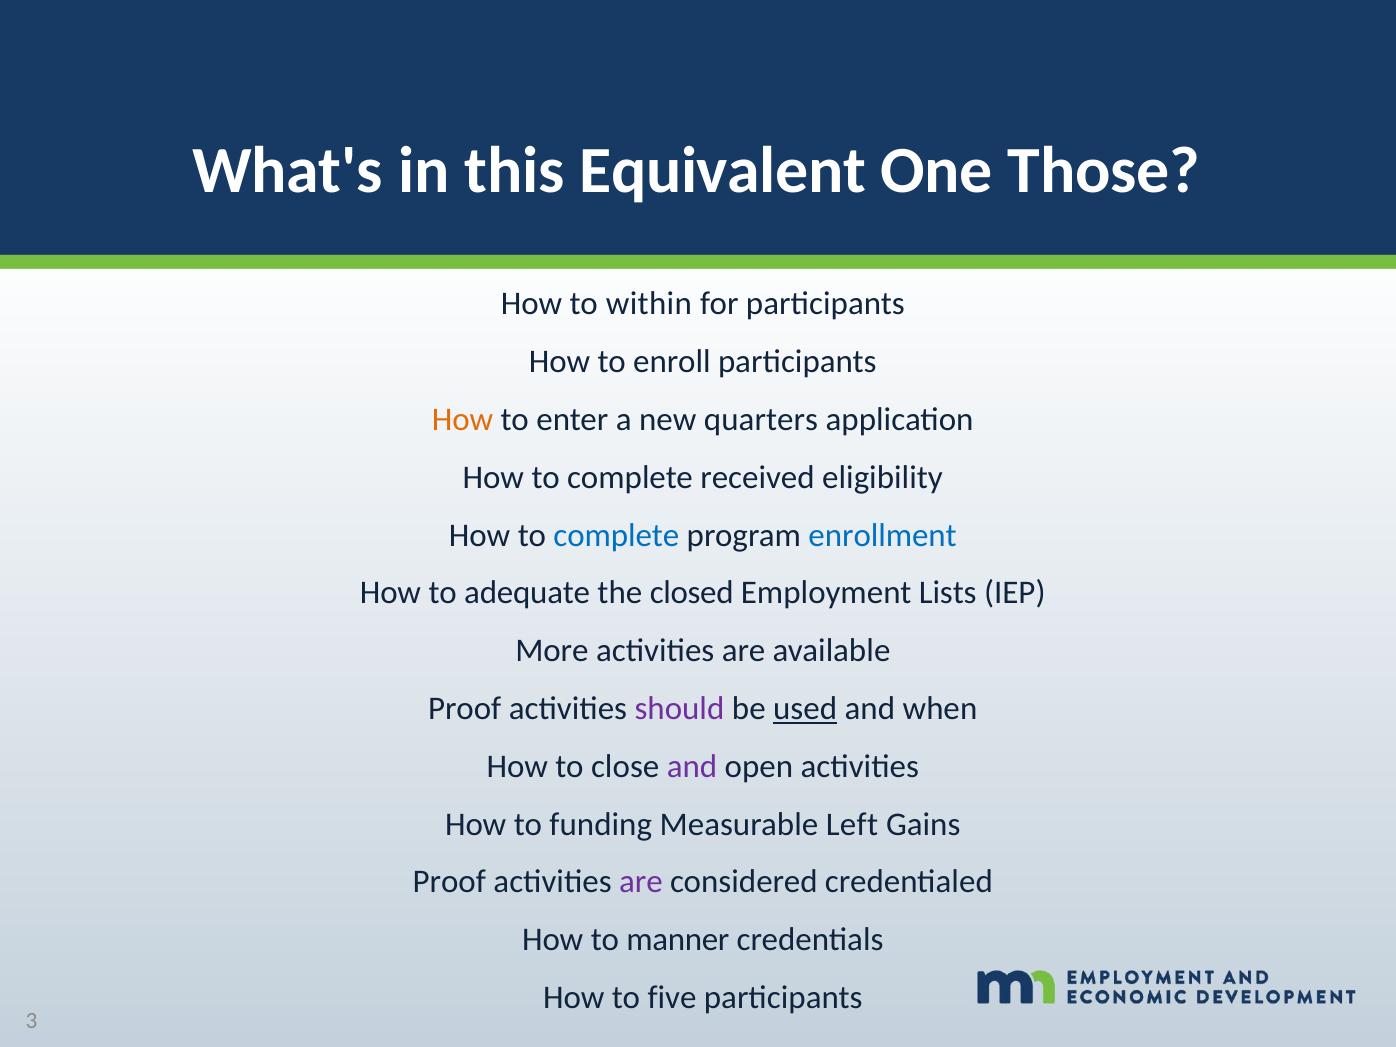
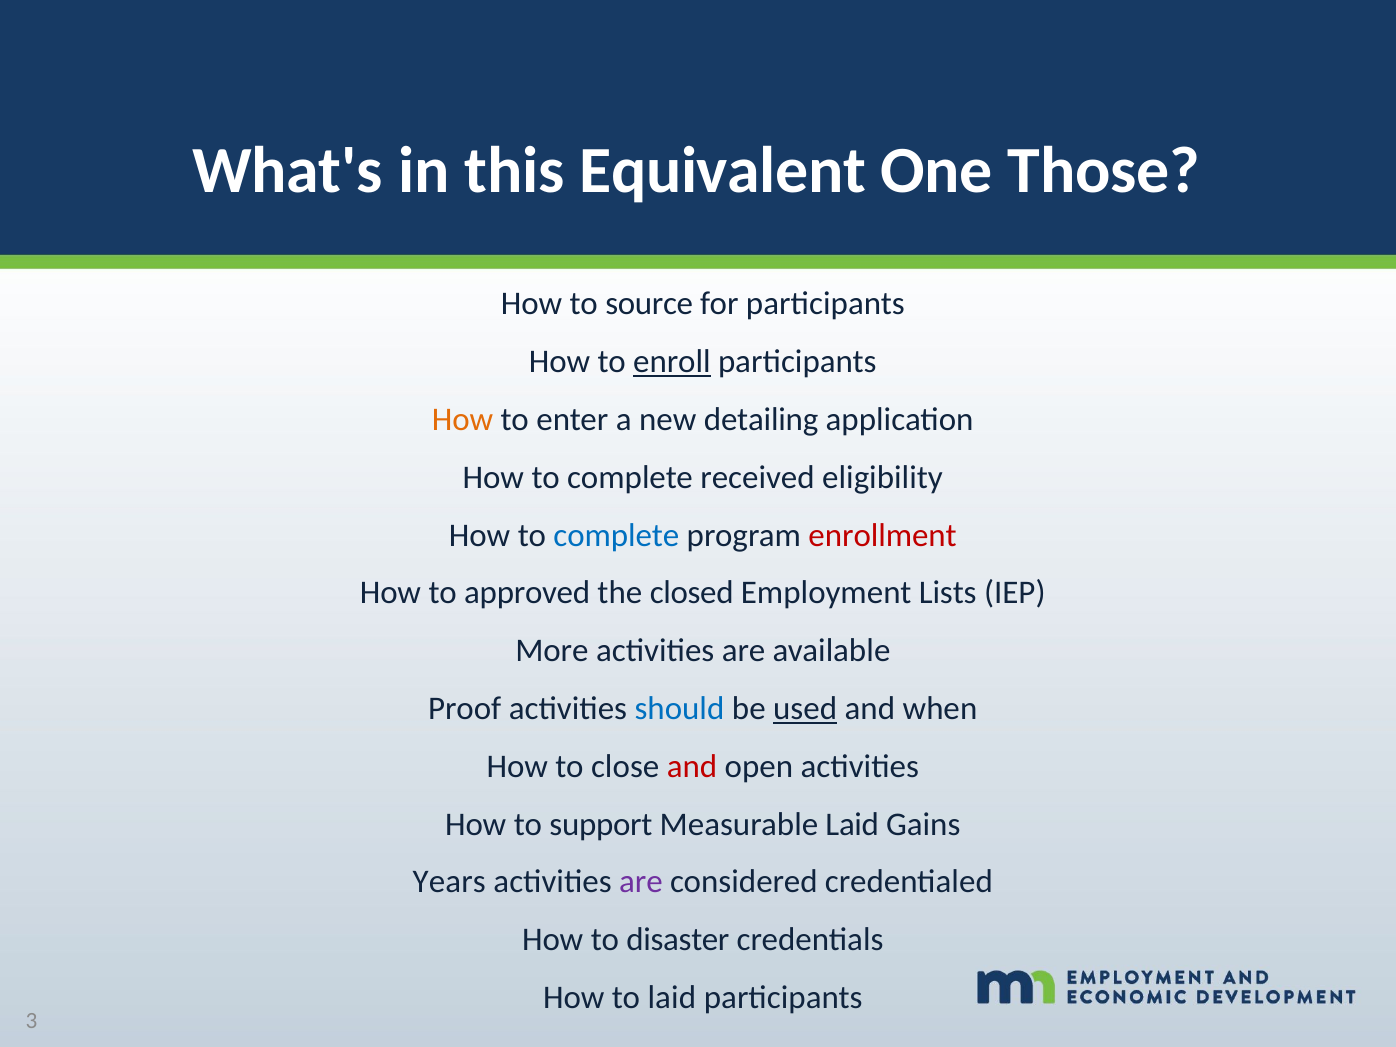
within: within -> source
enroll underline: none -> present
quarters: quarters -> detailing
enrollment colour: blue -> red
adequate: adequate -> approved
should colour: purple -> blue
and at (692, 766) colour: purple -> red
funding: funding -> support
Measurable Left: Left -> Laid
Proof at (449, 882): Proof -> Years
manner: manner -> disaster
to five: five -> laid
